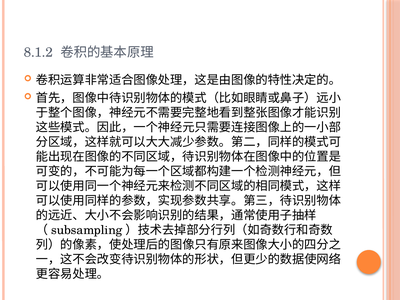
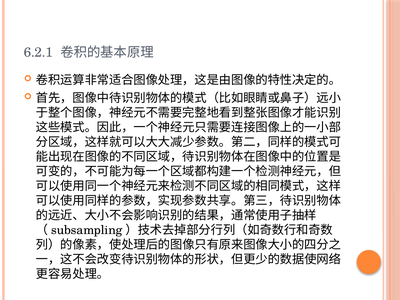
8.1.2: 8.1.2 -> 6.2.1
